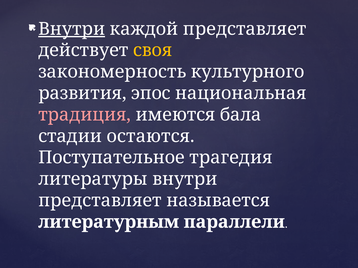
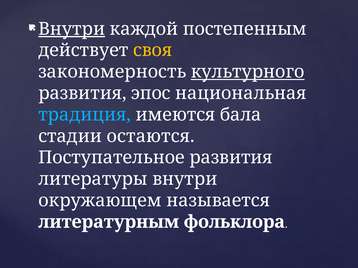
каждой представляет: представляет -> постепенным
культурного underline: none -> present
традиция colour: pink -> light blue
Поступательное трагедия: трагедия -> развития
представляет at (100, 201): представляет -> окружающем
параллели: параллели -> фольклора
